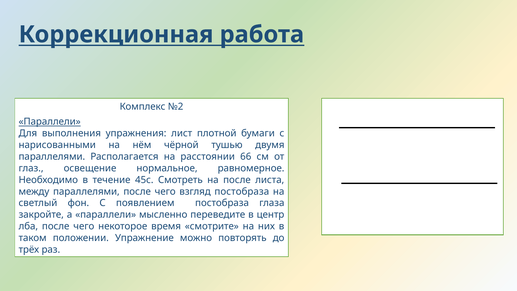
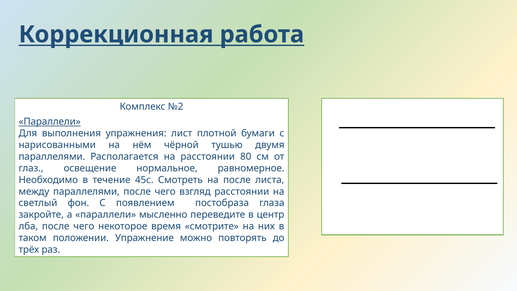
66: 66 -> 80
взгляд постобраза: постобраза -> расстоянии
